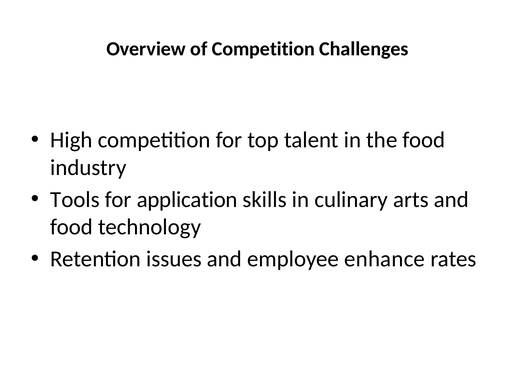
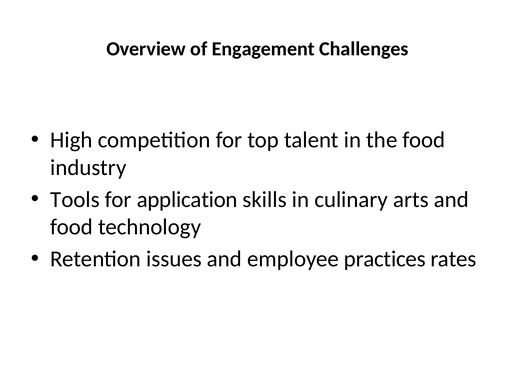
of Competition: Competition -> Engagement
enhance: enhance -> practices
